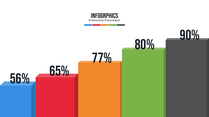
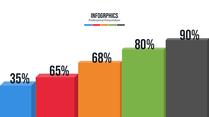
77%: 77% -> 68%
56%: 56% -> 35%
